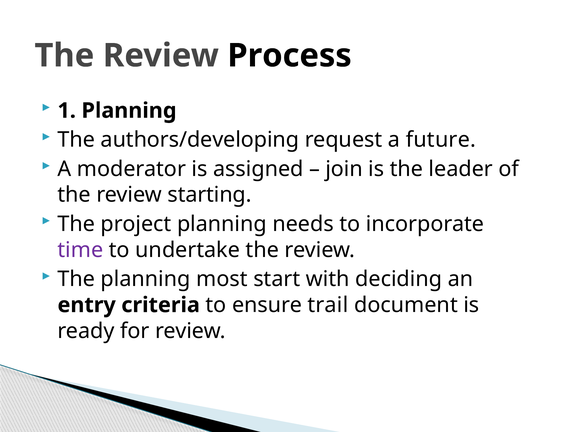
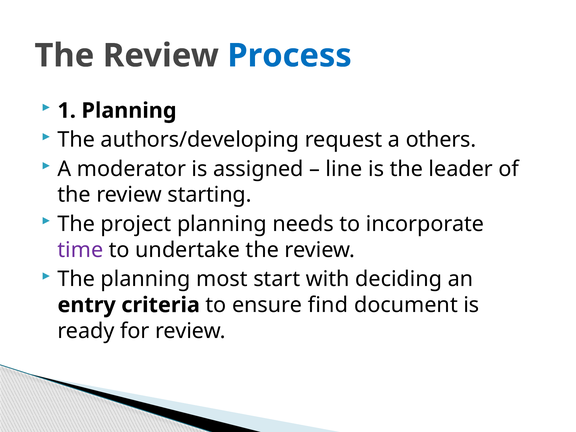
Process colour: black -> blue
future: future -> others
join: join -> line
trail: trail -> find
